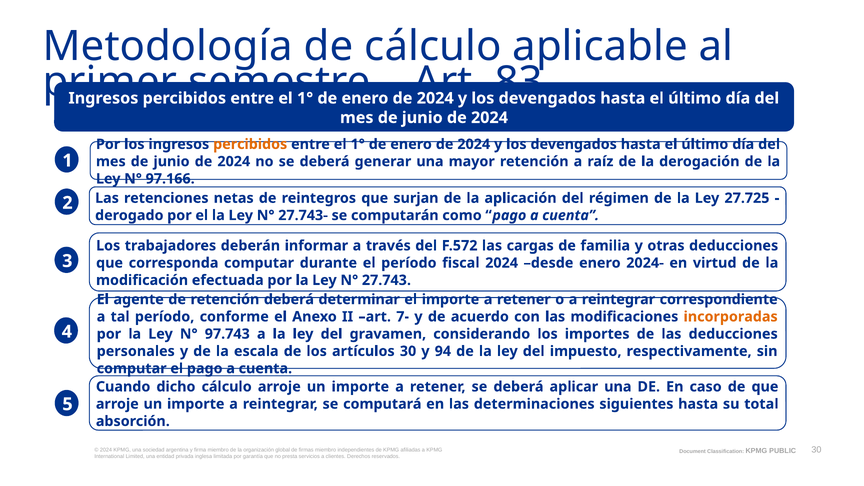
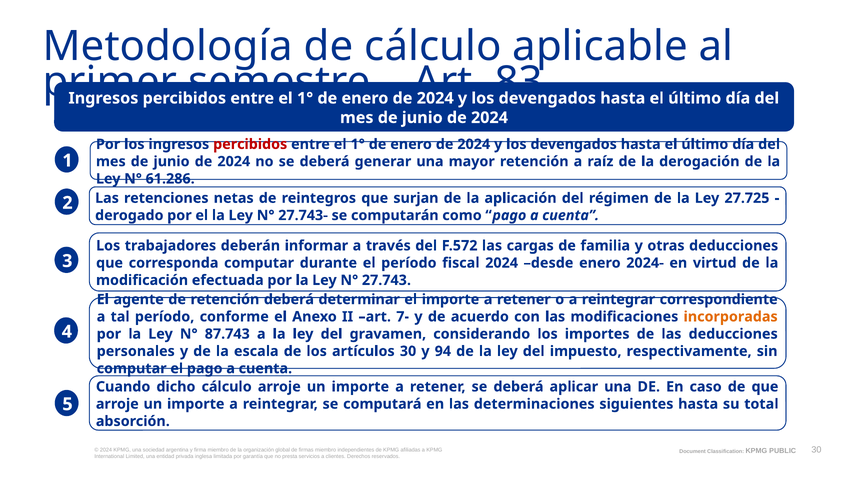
percibidos at (250, 144) colour: orange -> red
97.166: 97.166 -> 61.286
97.743: 97.743 -> 87.743
